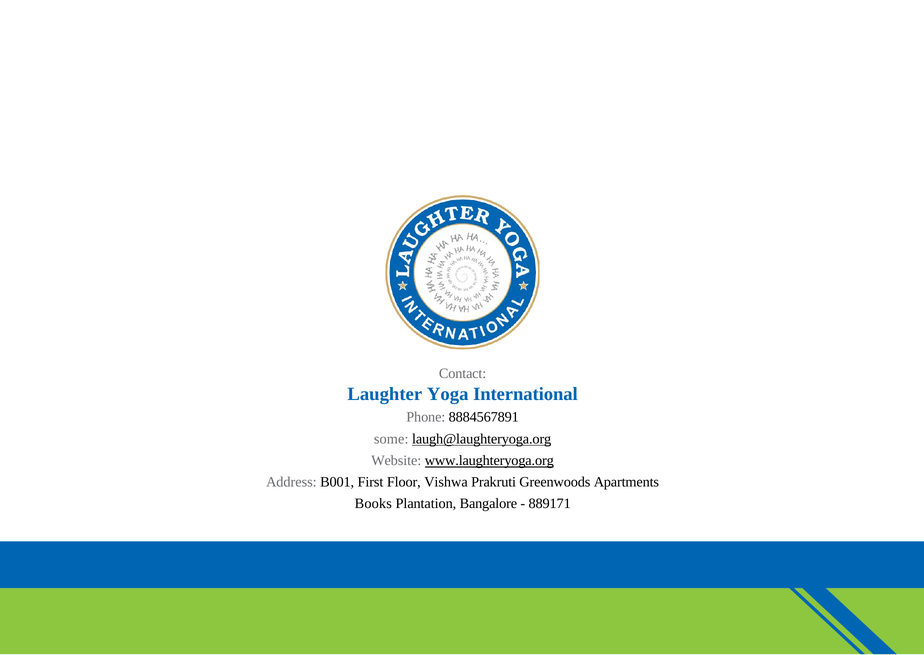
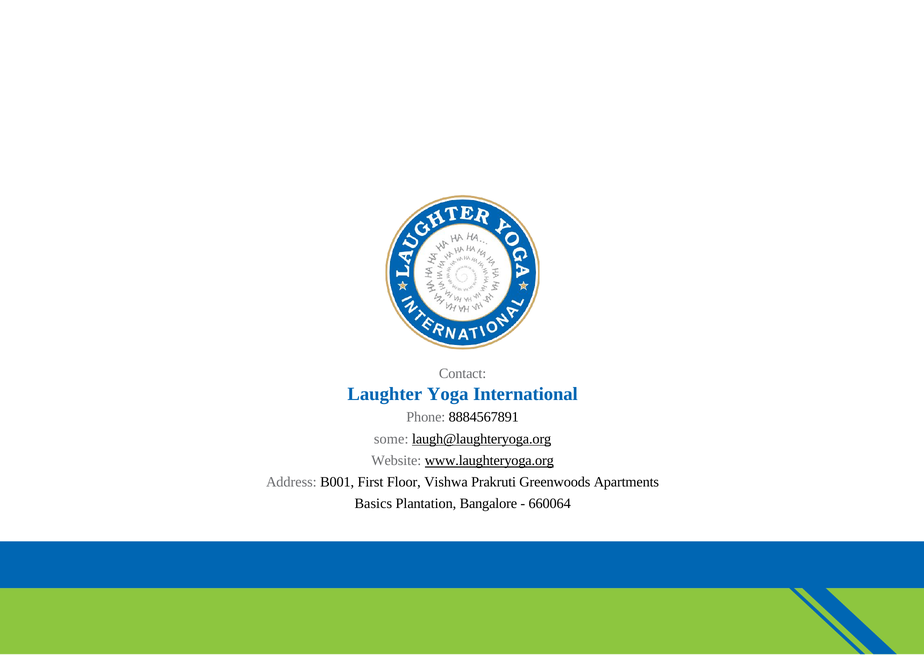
Books: Books -> Basics
889171: 889171 -> 660064
